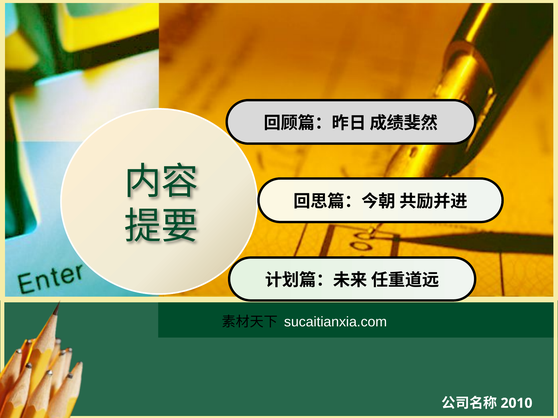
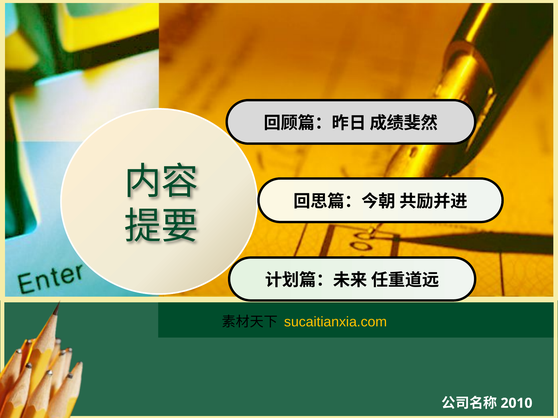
sucaitianxia.com colour: white -> yellow
